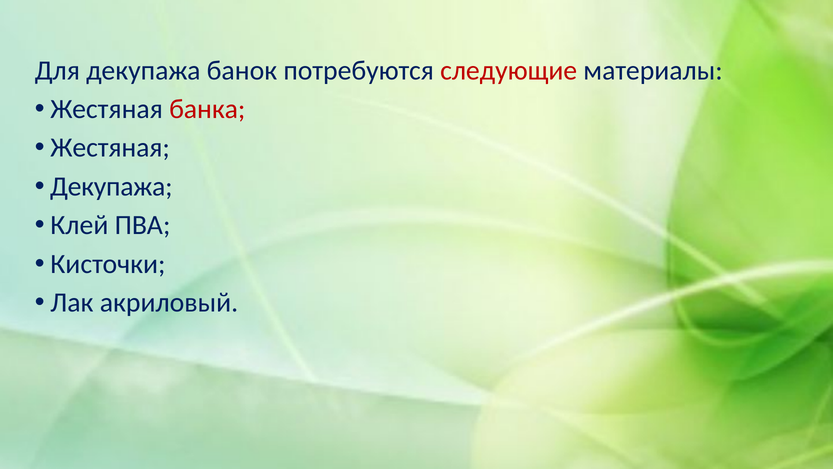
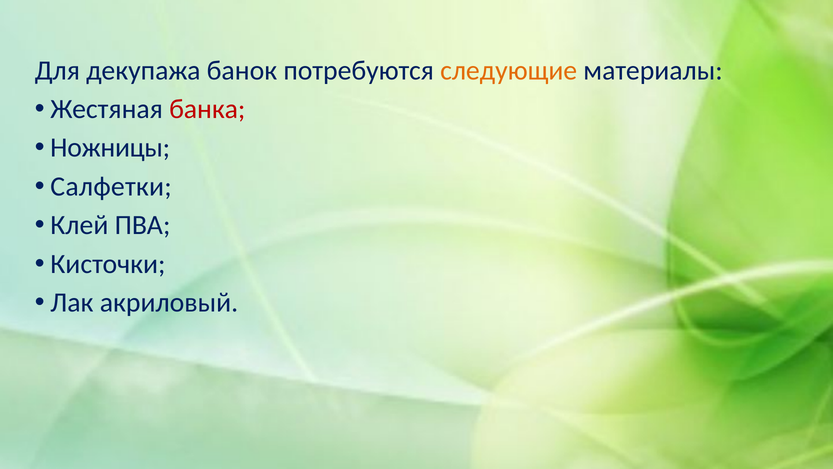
следующие colour: red -> orange
Жестяная at (110, 148): Жестяная -> Ножницы
Декупажа at (111, 186): Декупажа -> Салфетки
